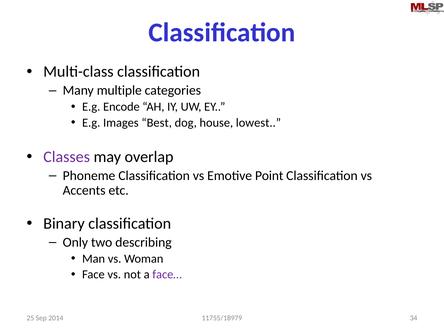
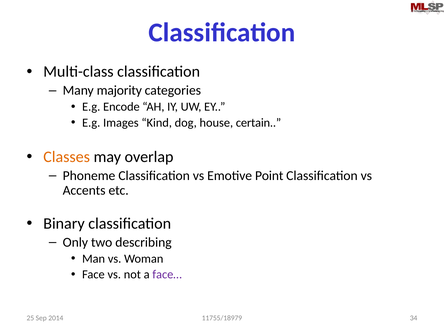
multiple: multiple -> majority
Best: Best -> Kind
lowest: lowest -> certain
Classes colour: purple -> orange
